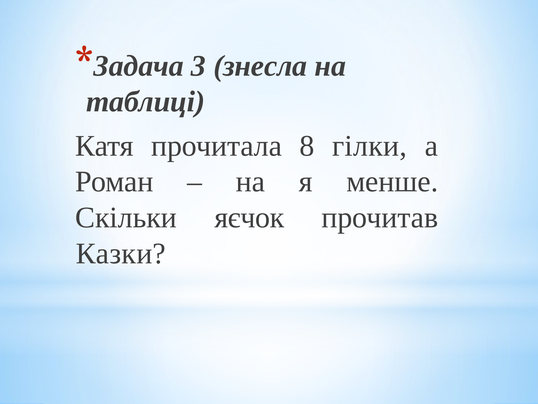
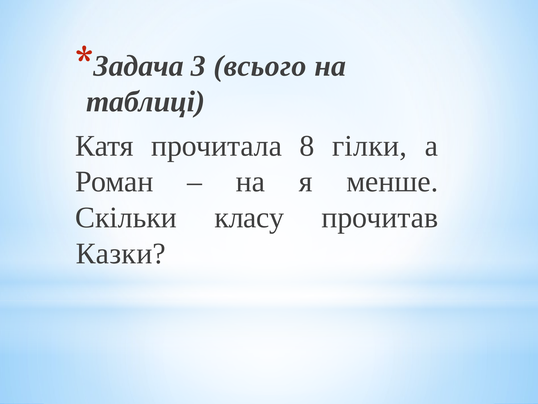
знесла: знесла -> всього
яєчок: яєчок -> класу
